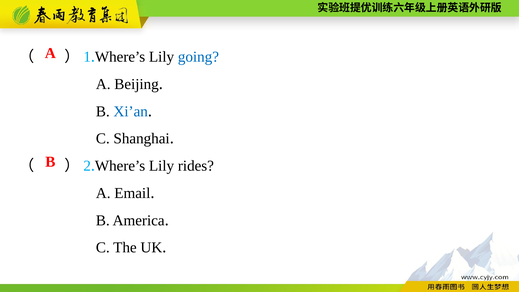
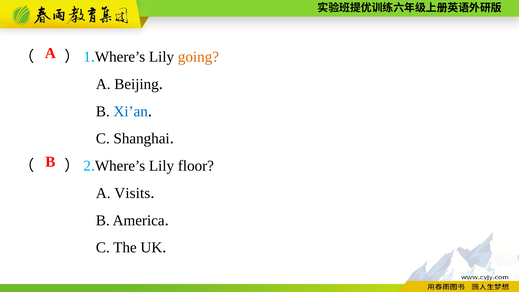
going colour: blue -> orange
rides: rides -> floor
Email: Email -> Visits
